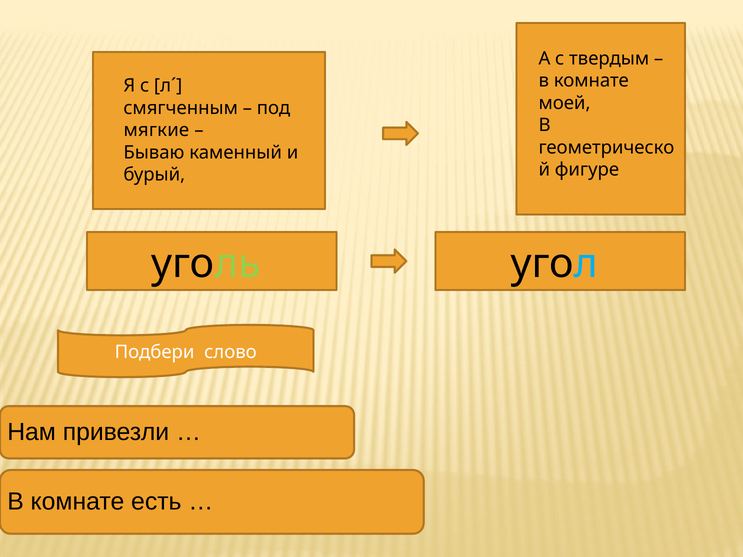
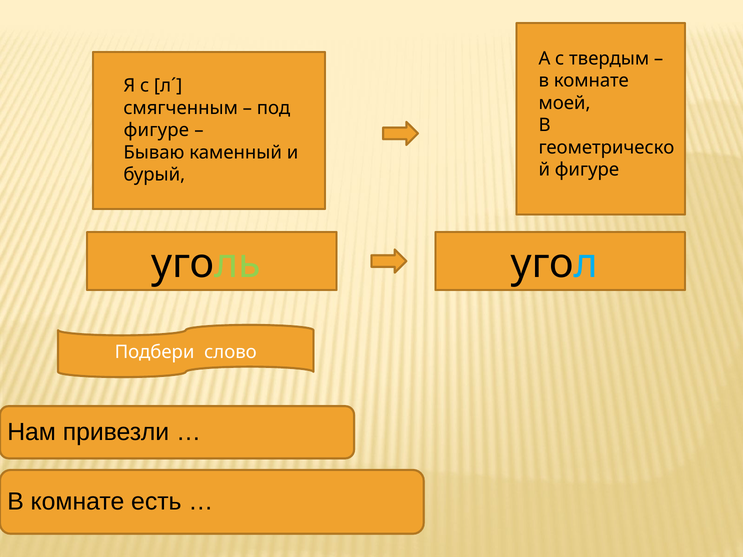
мягкие at (156, 130): мягкие -> фигуре
